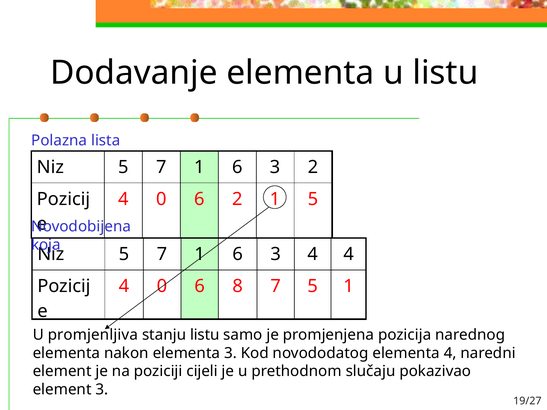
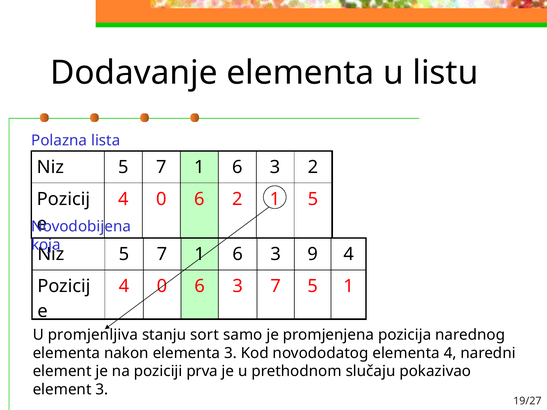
3 4: 4 -> 9
0 6 8: 8 -> 3
stanju listu: listu -> sort
cijeli: cijeli -> prva
